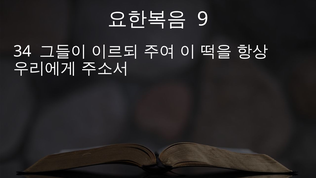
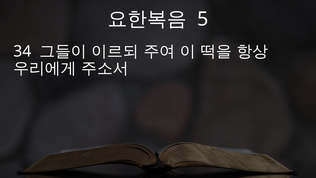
9: 9 -> 5
